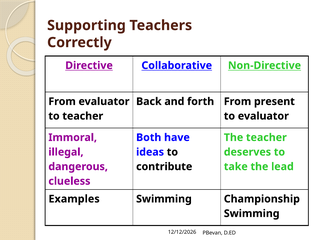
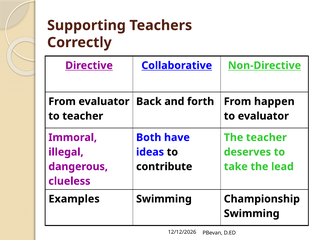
present: present -> happen
